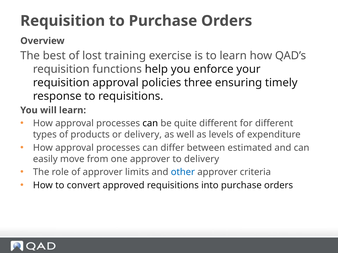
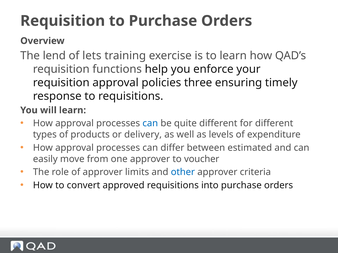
best: best -> lend
lost: lost -> lets
can at (150, 124) colour: black -> blue
to delivery: delivery -> voucher
